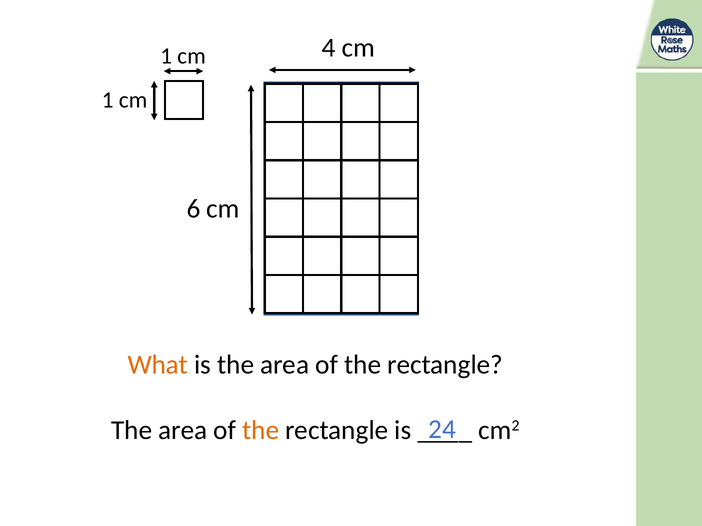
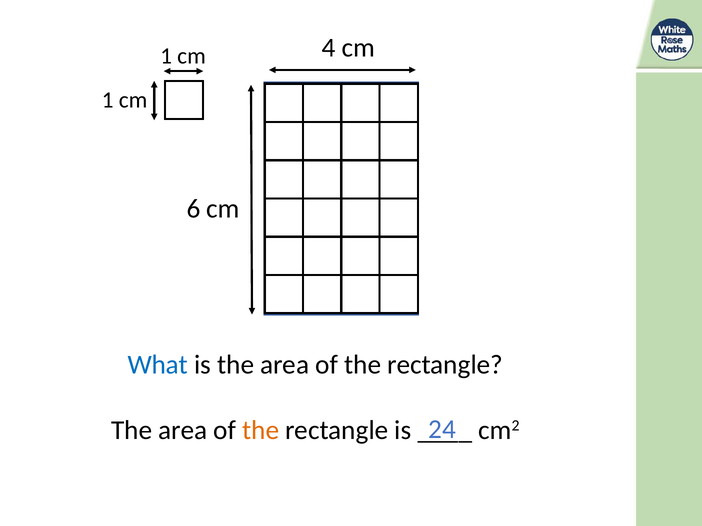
What colour: orange -> blue
